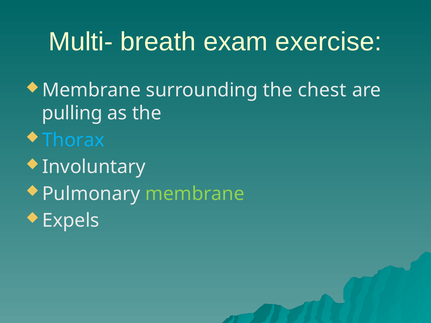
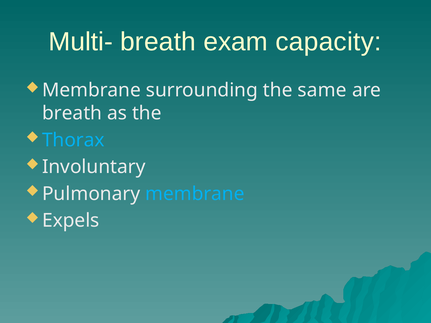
exercise: exercise -> capacity
chest: chest -> same
pulling at (72, 113): pulling -> breath
membrane at (195, 194) colour: light green -> light blue
